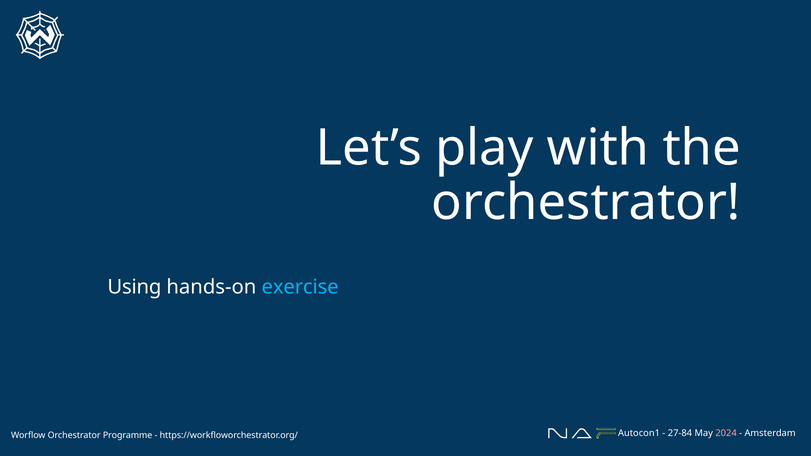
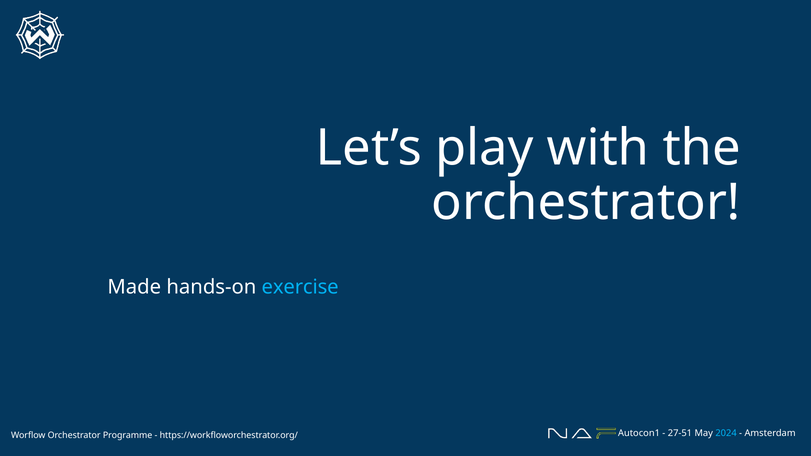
Using: Using -> Made
27-84: 27-84 -> 27-51
2024 colour: pink -> light blue
